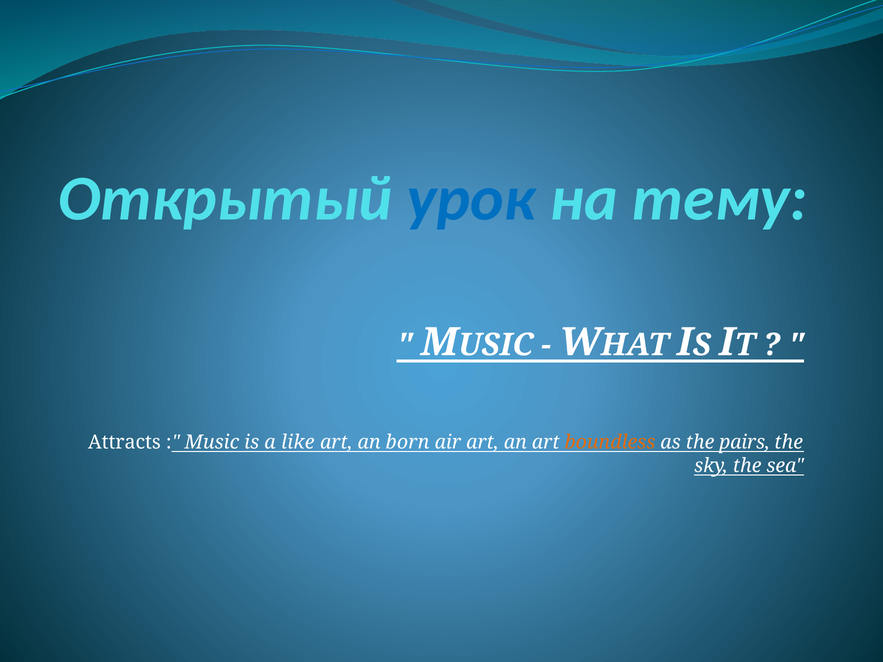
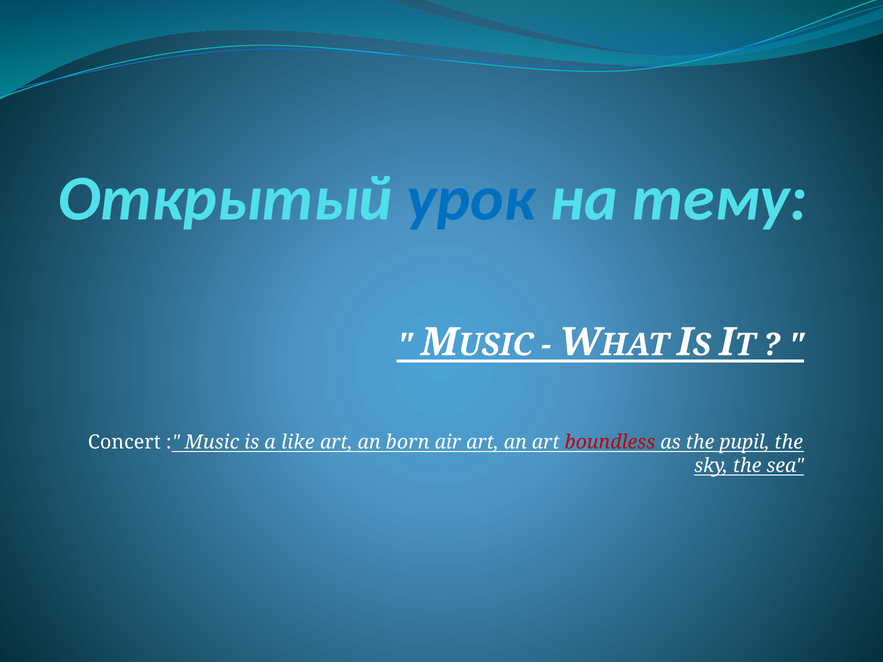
Attracts: Attracts -> Concert
boundless colour: orange -> red
pairs: pairs -> pupil
